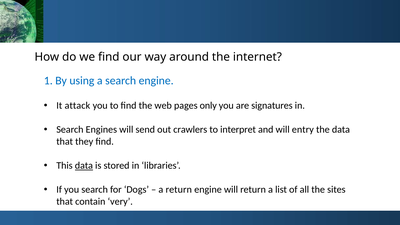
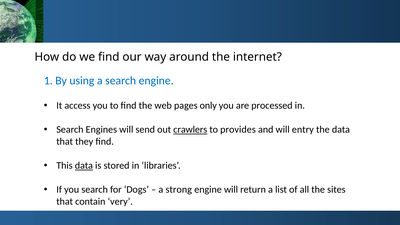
attack: attack -> access
signatures: signatures -> processed
crawlers underline: none -> present
interpret: interpret -> provides
a return: return -> strong
